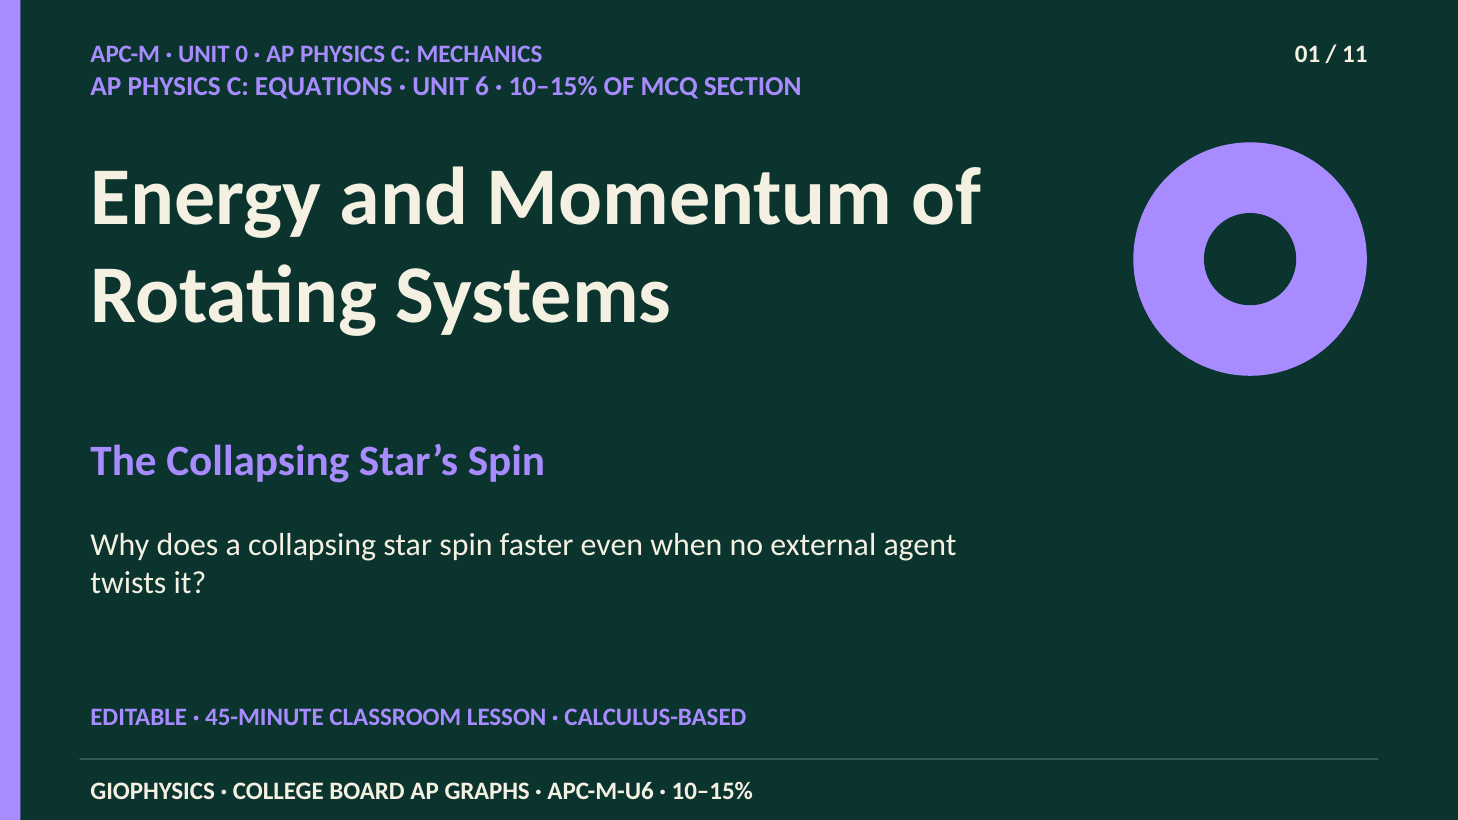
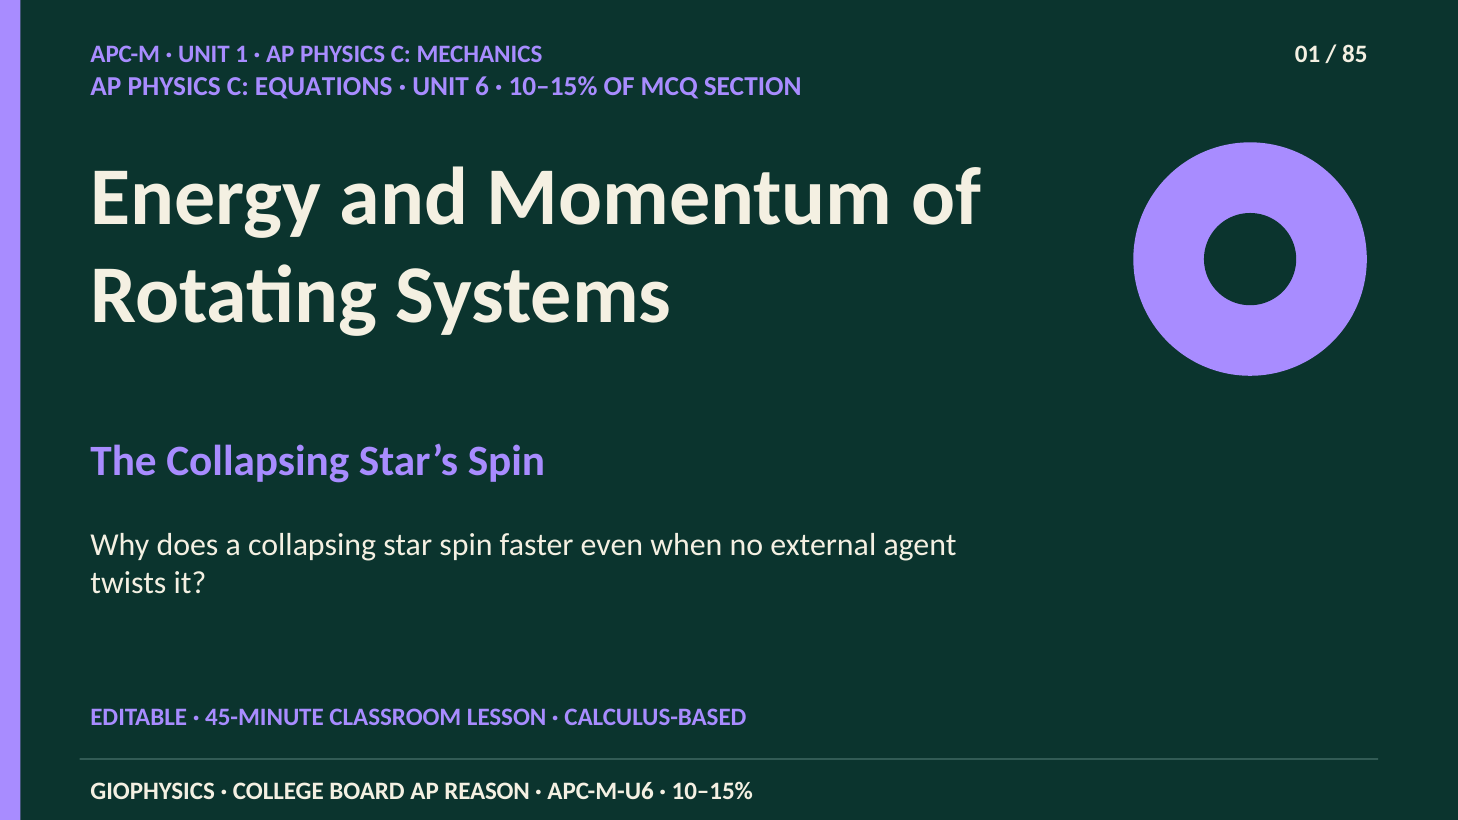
0: 0 -> 1
11: 11 -> 85
GRAPHS: GRAPHS -> REASON
